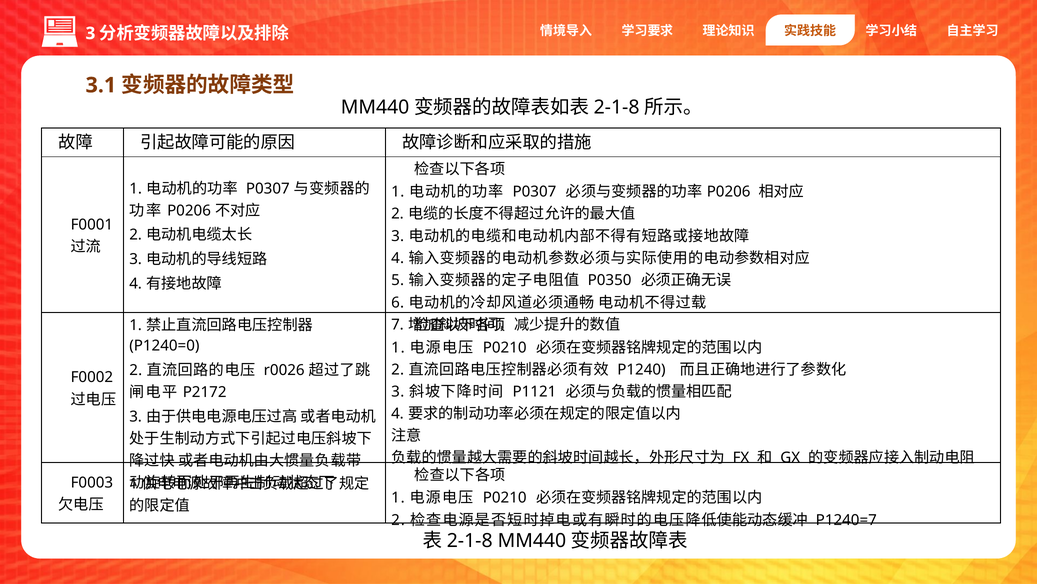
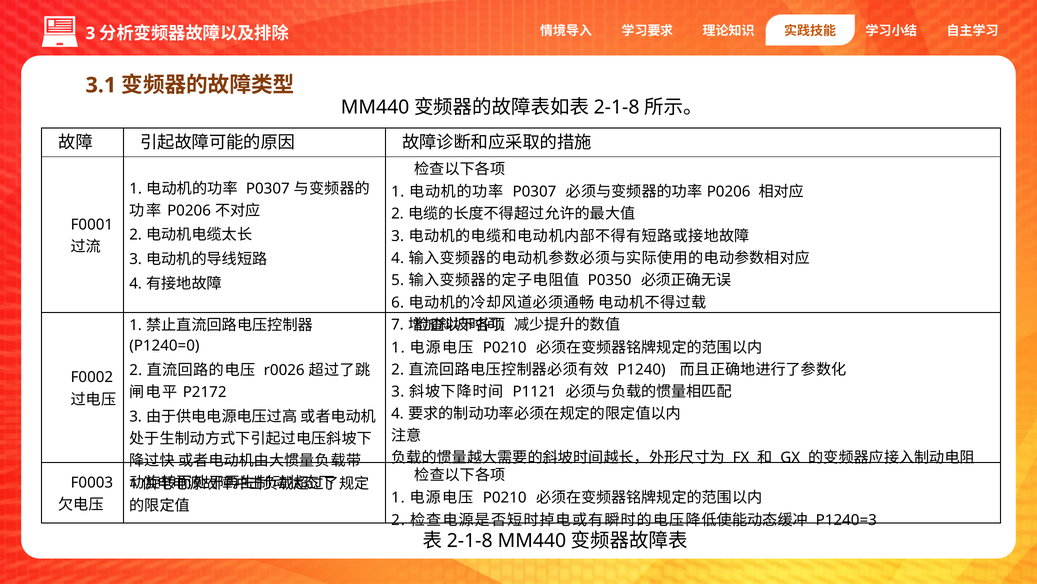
P1240=7: P1240=7 -> P1240=3
